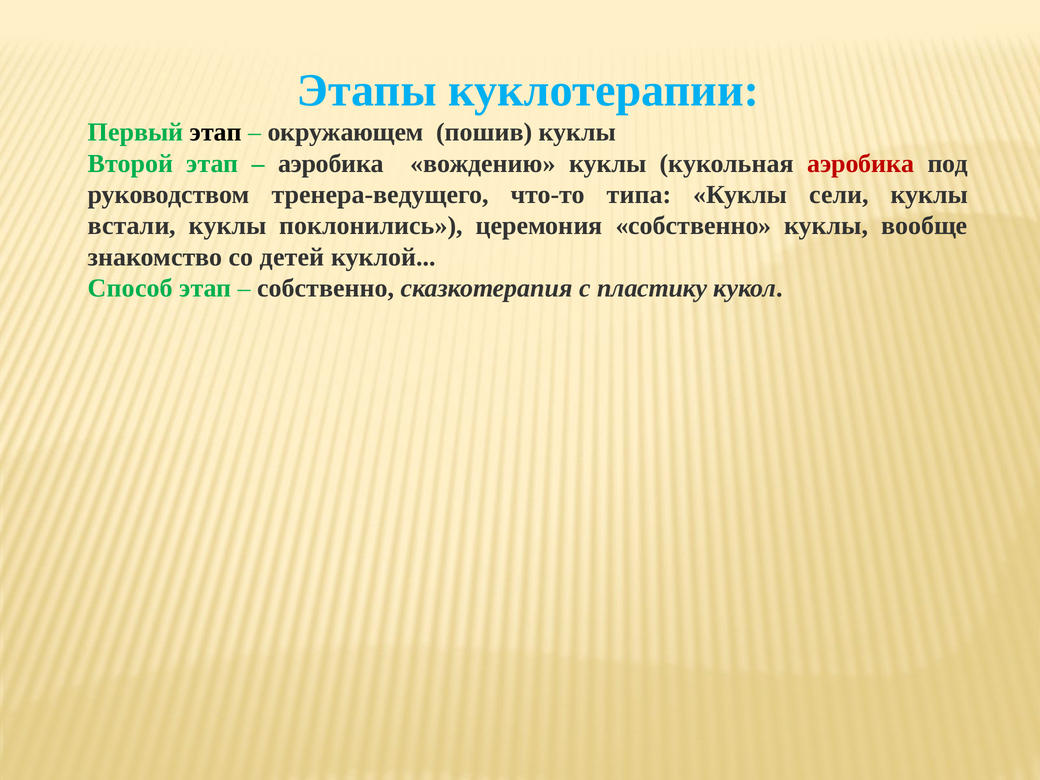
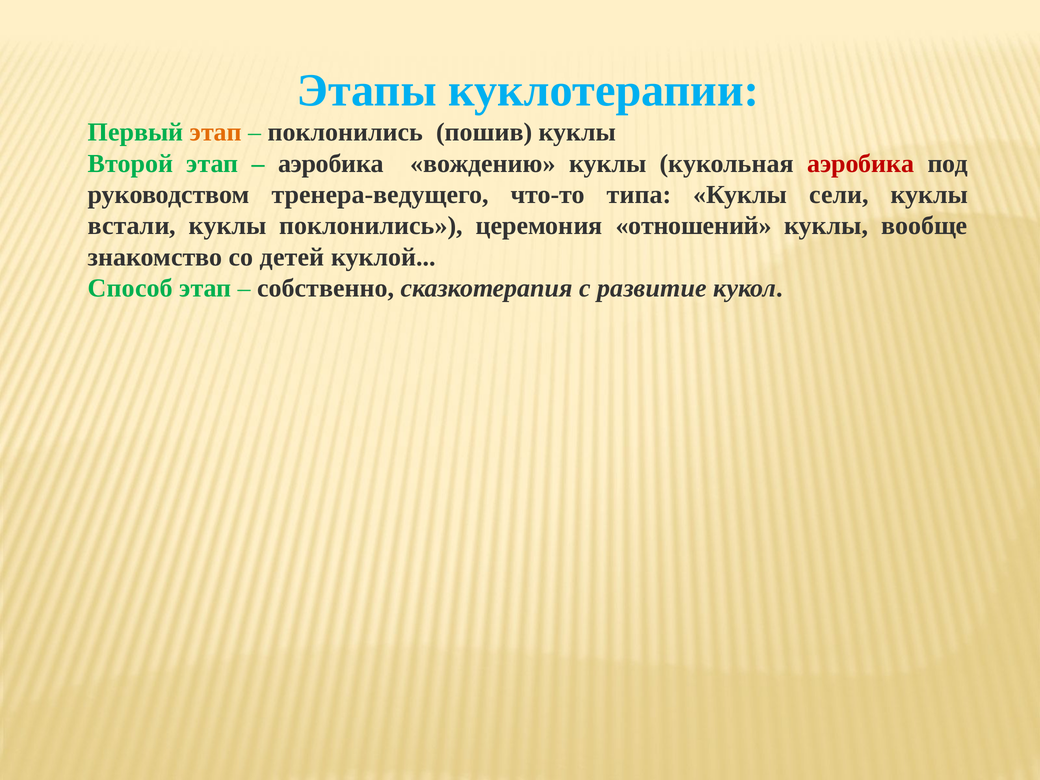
этап at (216, 132) colour: black -> orange
окружающем at (346, 132): окружающем -> поклонились
церемония собственно: собственно -> отношений
пластику: пластику -> развитие
